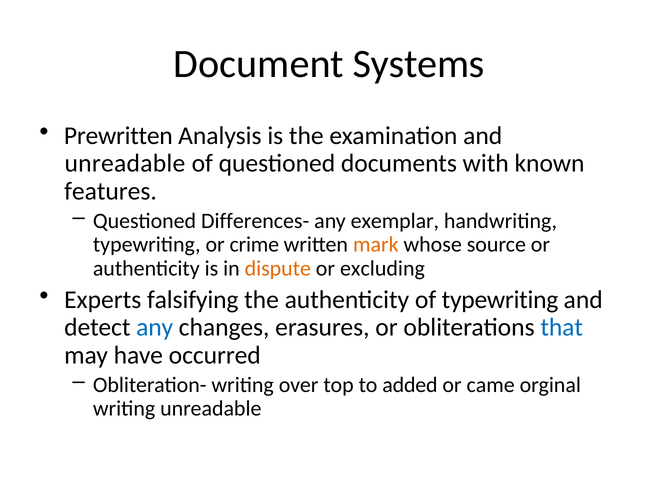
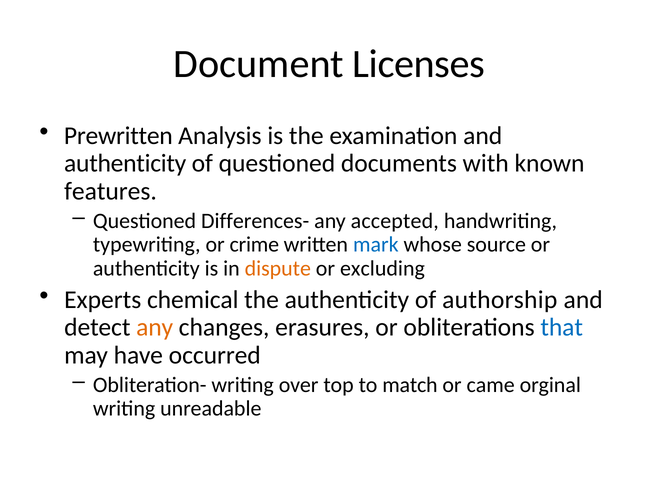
Systems: Systems -> Licenses
unreadable at (125, 163): unreadable -> authenticity
exemplar: exemplar -> accepted
mark colour: orange -> blue
falsifying: falsifying -> chemical
of typewriting: typewriting -> authorship
any at (155, 327) colour: blue -> orange
added: added -> match
